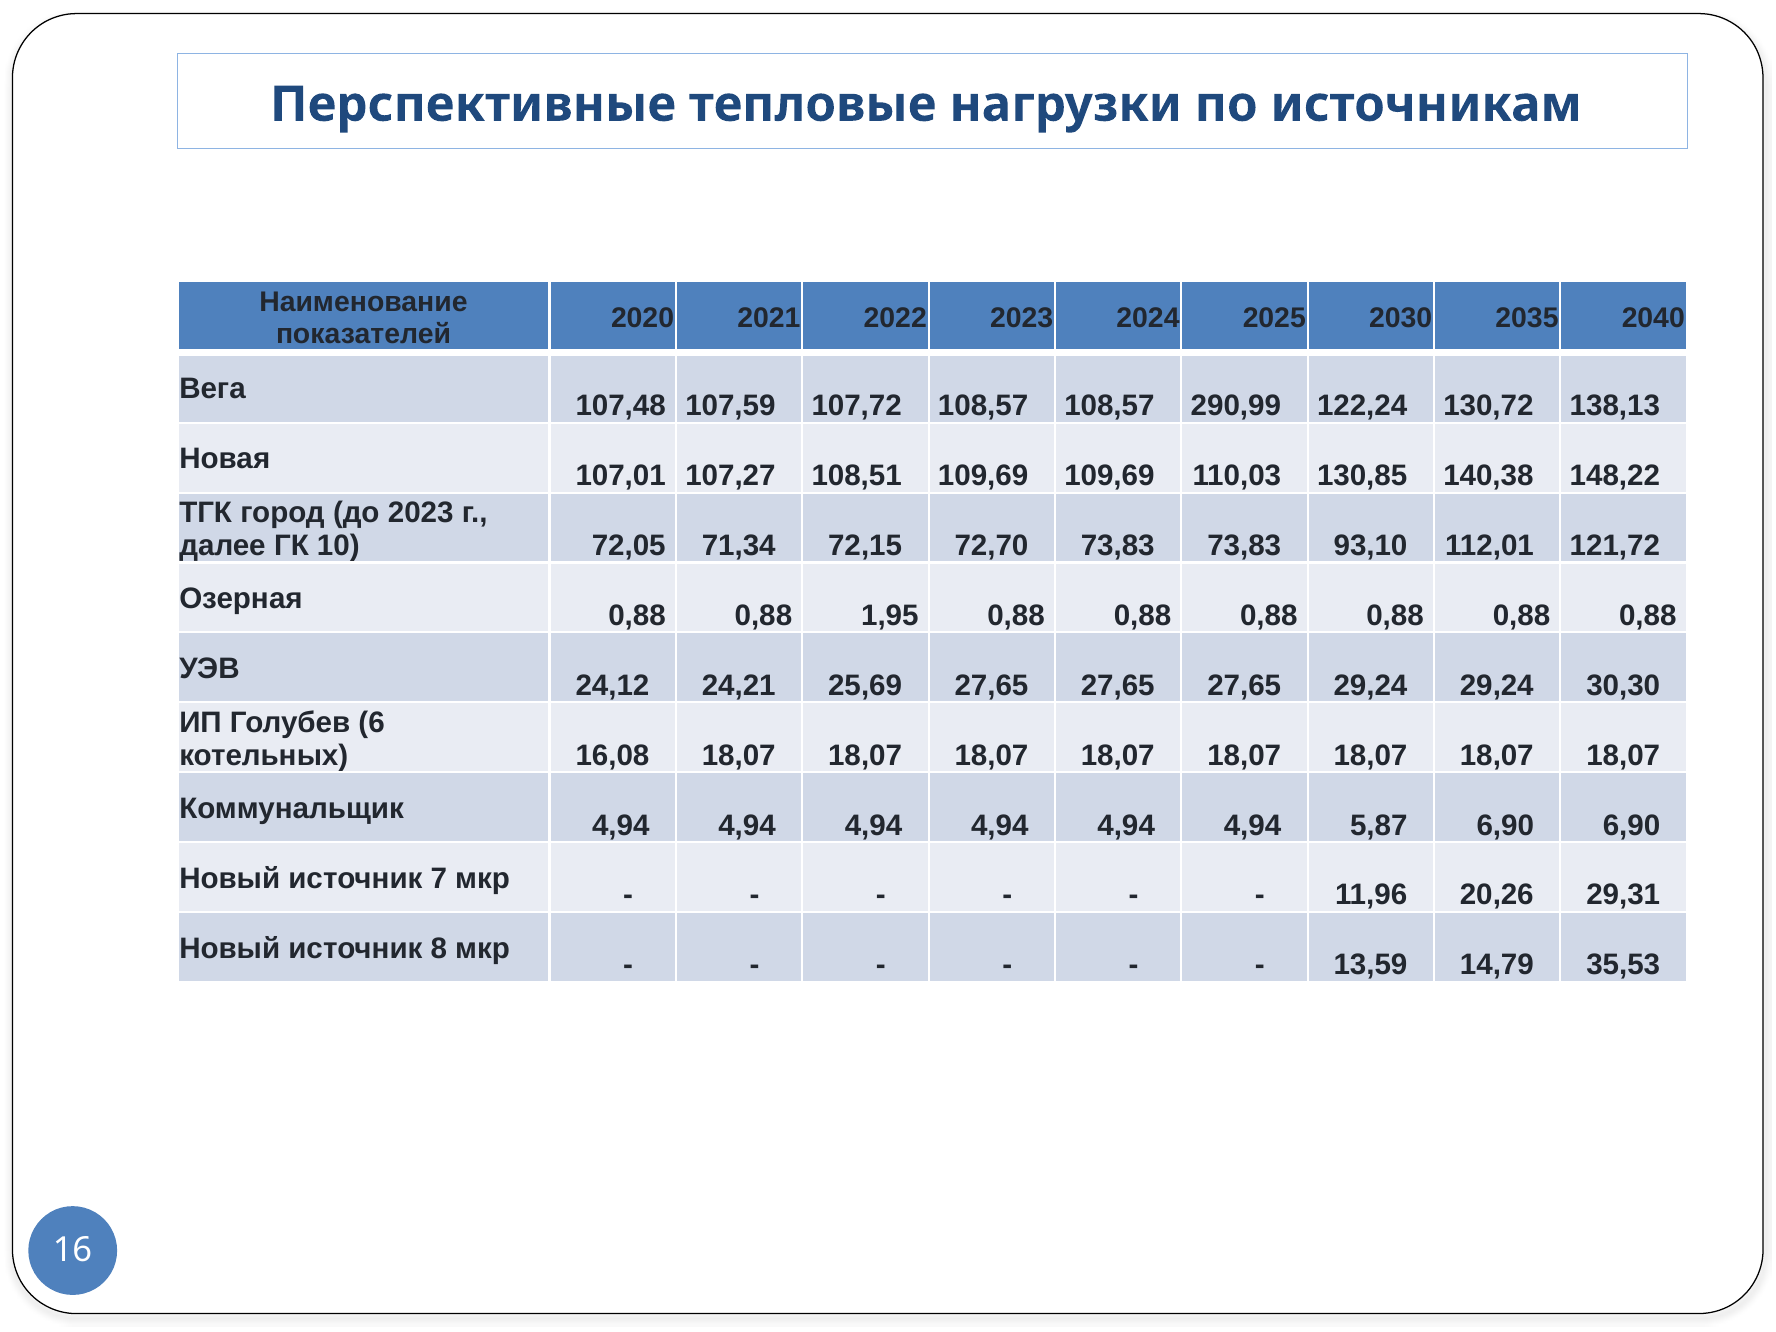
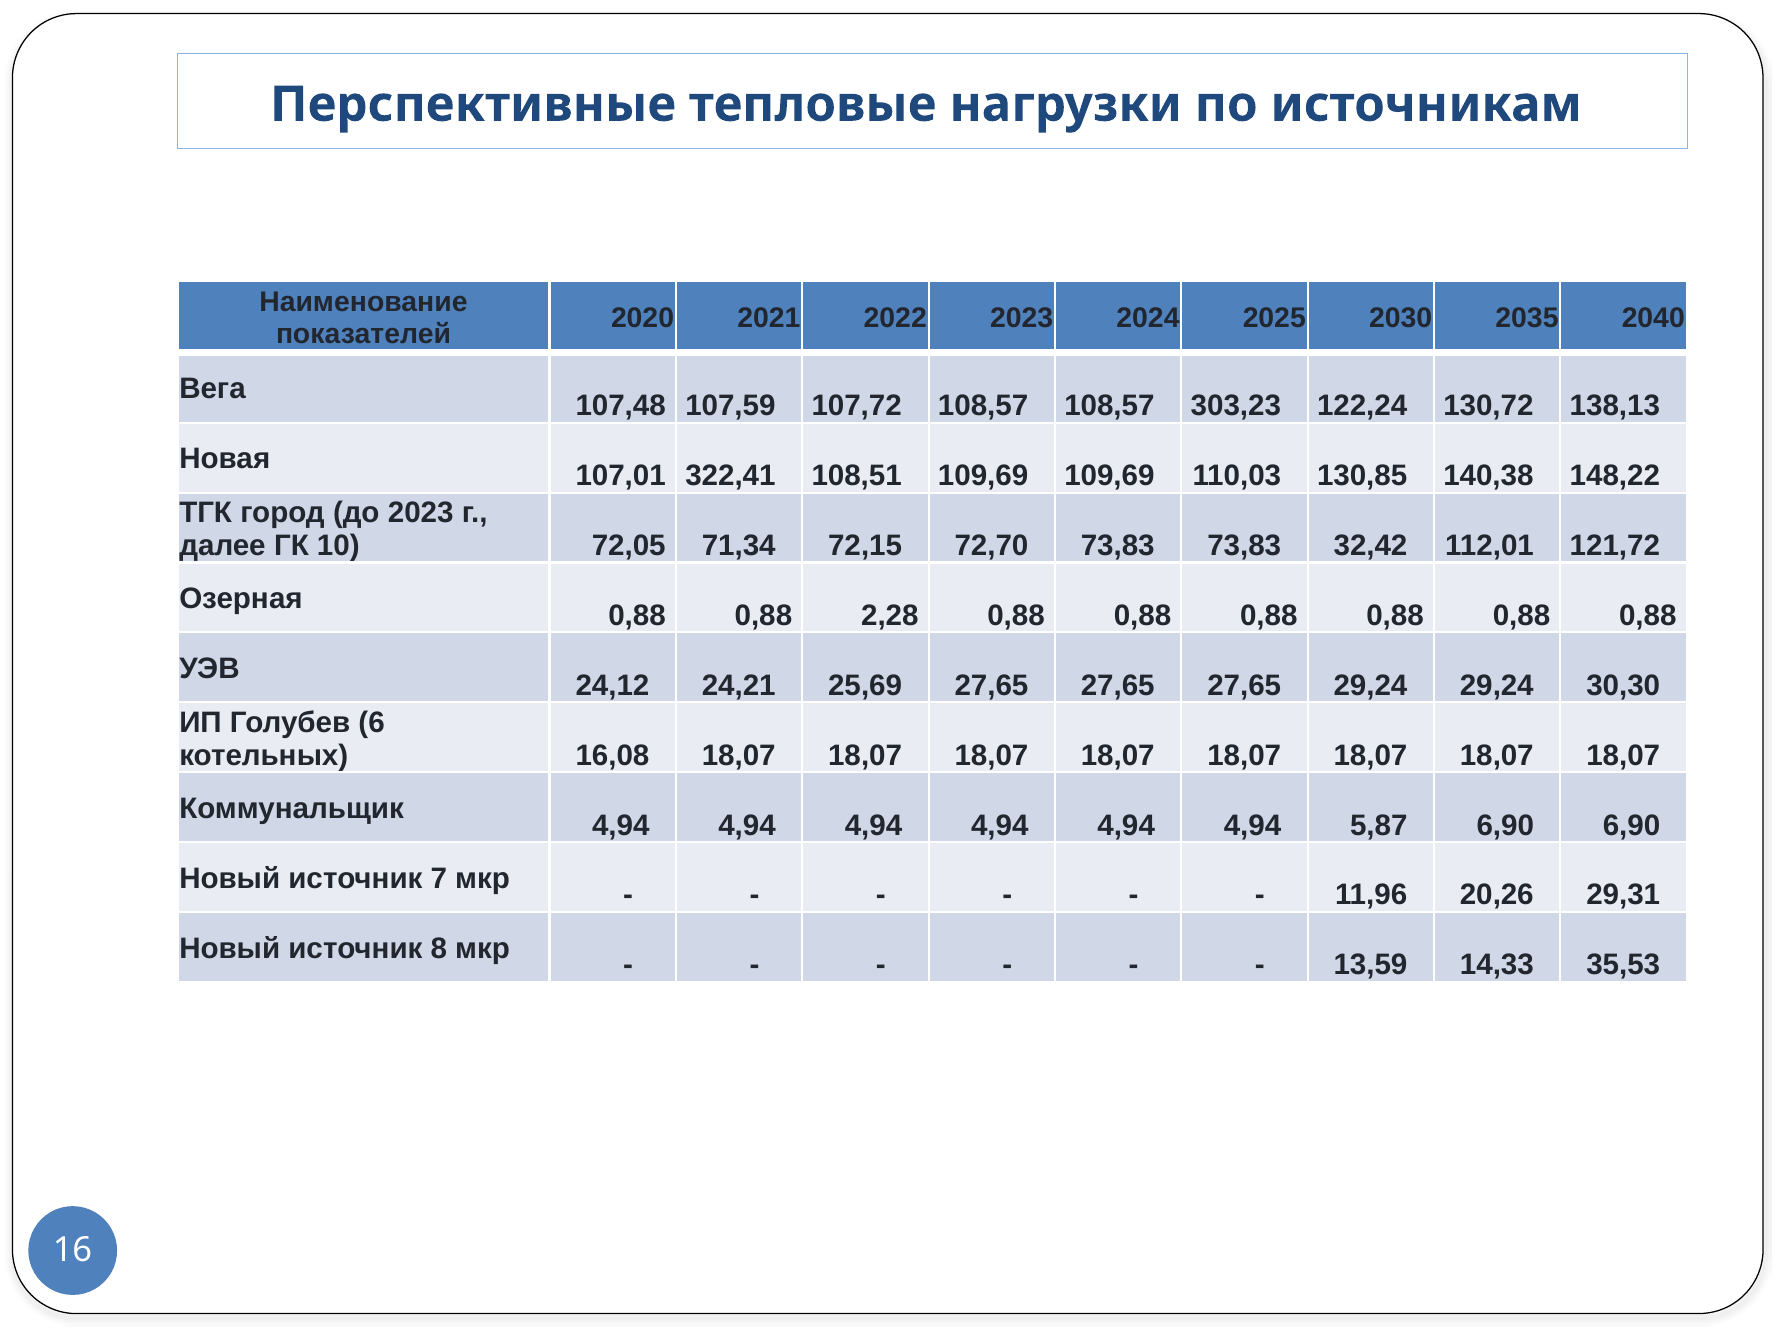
290,99: 290,99 -> 303,23
107,27: 107,27 -> 322,41
93,10: 93,10 -> 32,42
1,95: 1,95 -> 2,28
14,79: 14,79 -> 14,33
